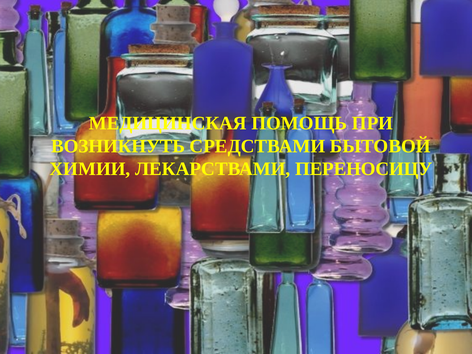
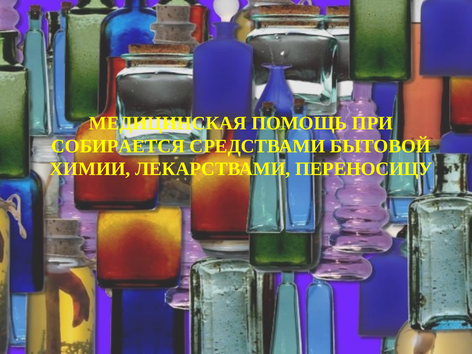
ВОЗНИКНУТЬ: ВОЗНИКНУТЬ -> СОБИРАЕТСЯ
